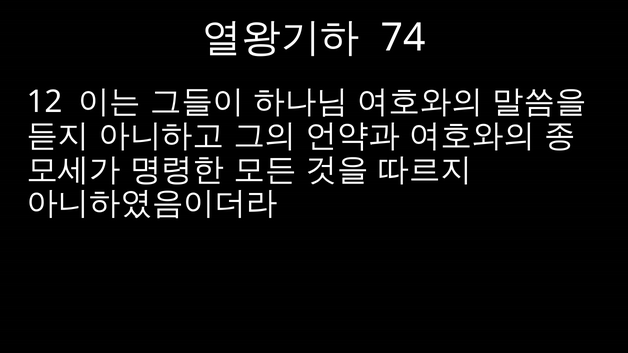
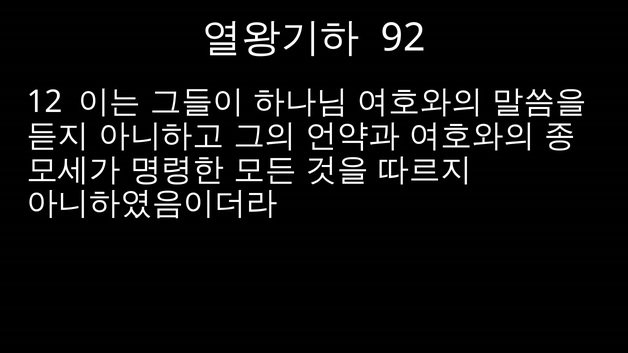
74: 74 -> 92
